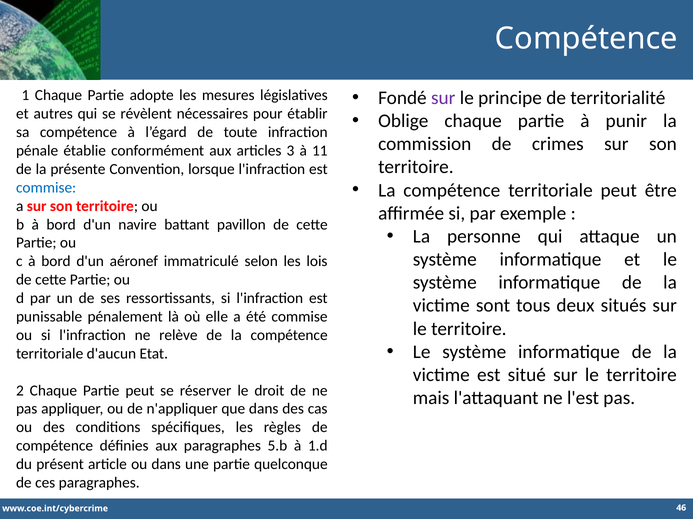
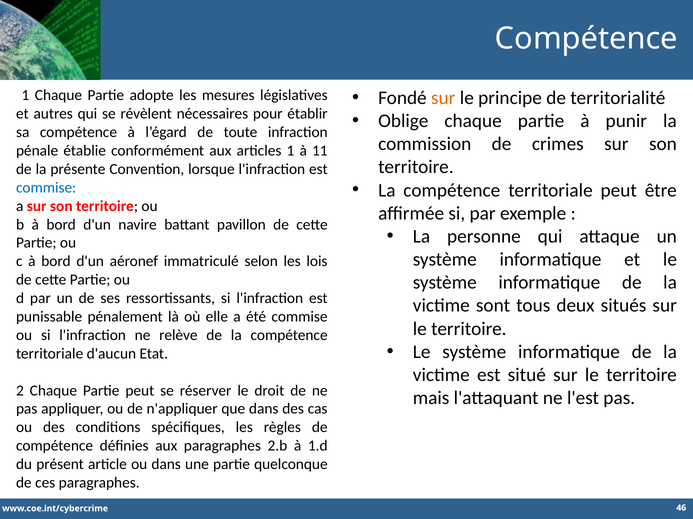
sur at (443, 98) colour: purple -> orange
articles 3: 3 -> 1
5.b: 5.b -> 2.b
